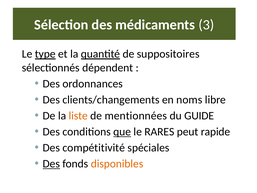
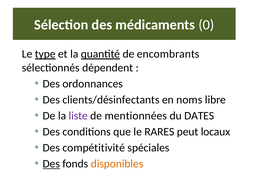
3: 3 -> 0
suppositoires: suppositoires -> encombrants
clients/changements: clients/changements -> clients/désinfectants
liste colour: orange -> purple
GUIDE: GUIDE -> DATES
que underline: present -> none
rapide: rapide -> locaux
